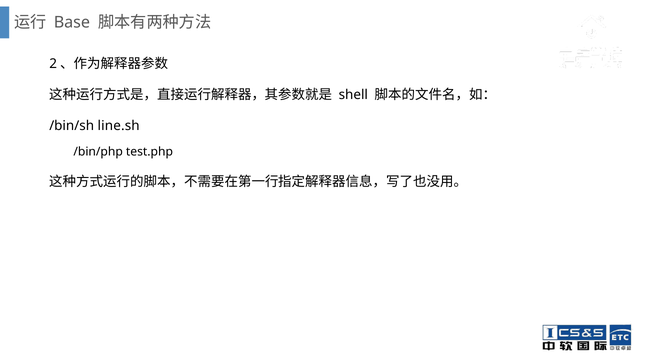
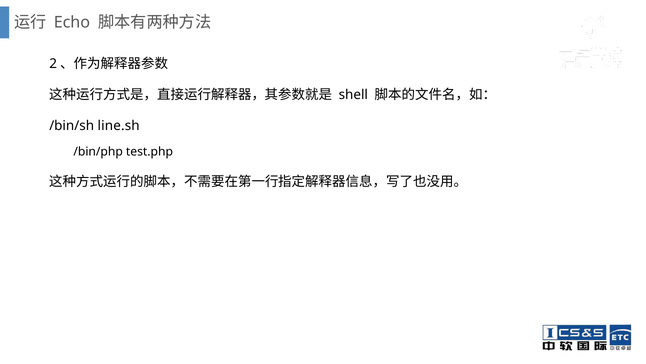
Base: Base -> Echo
